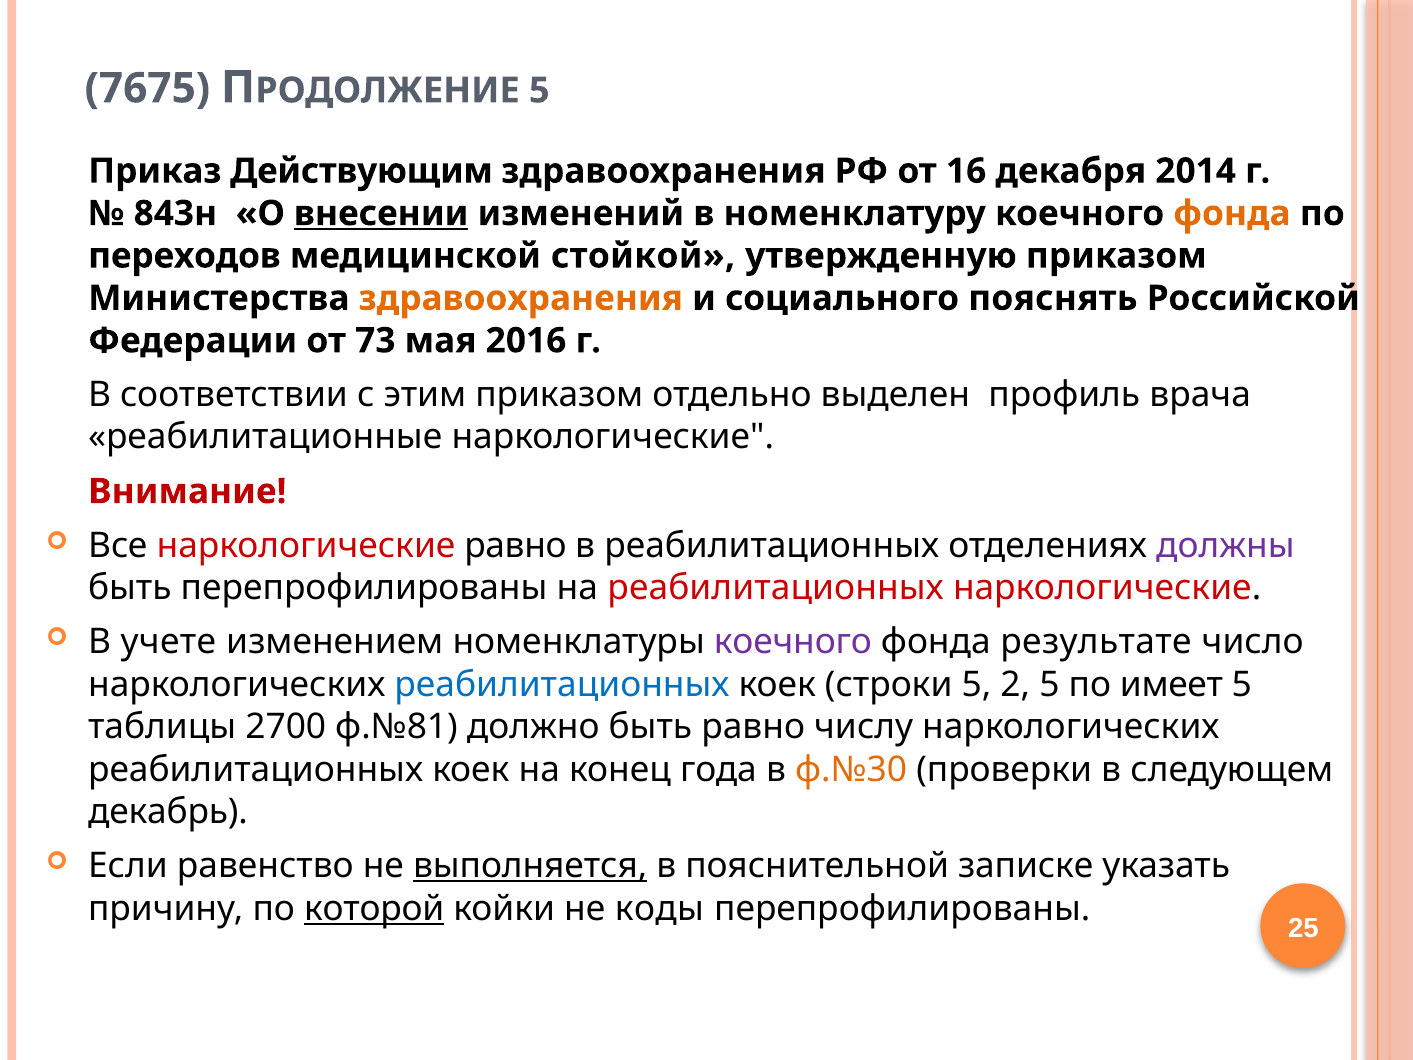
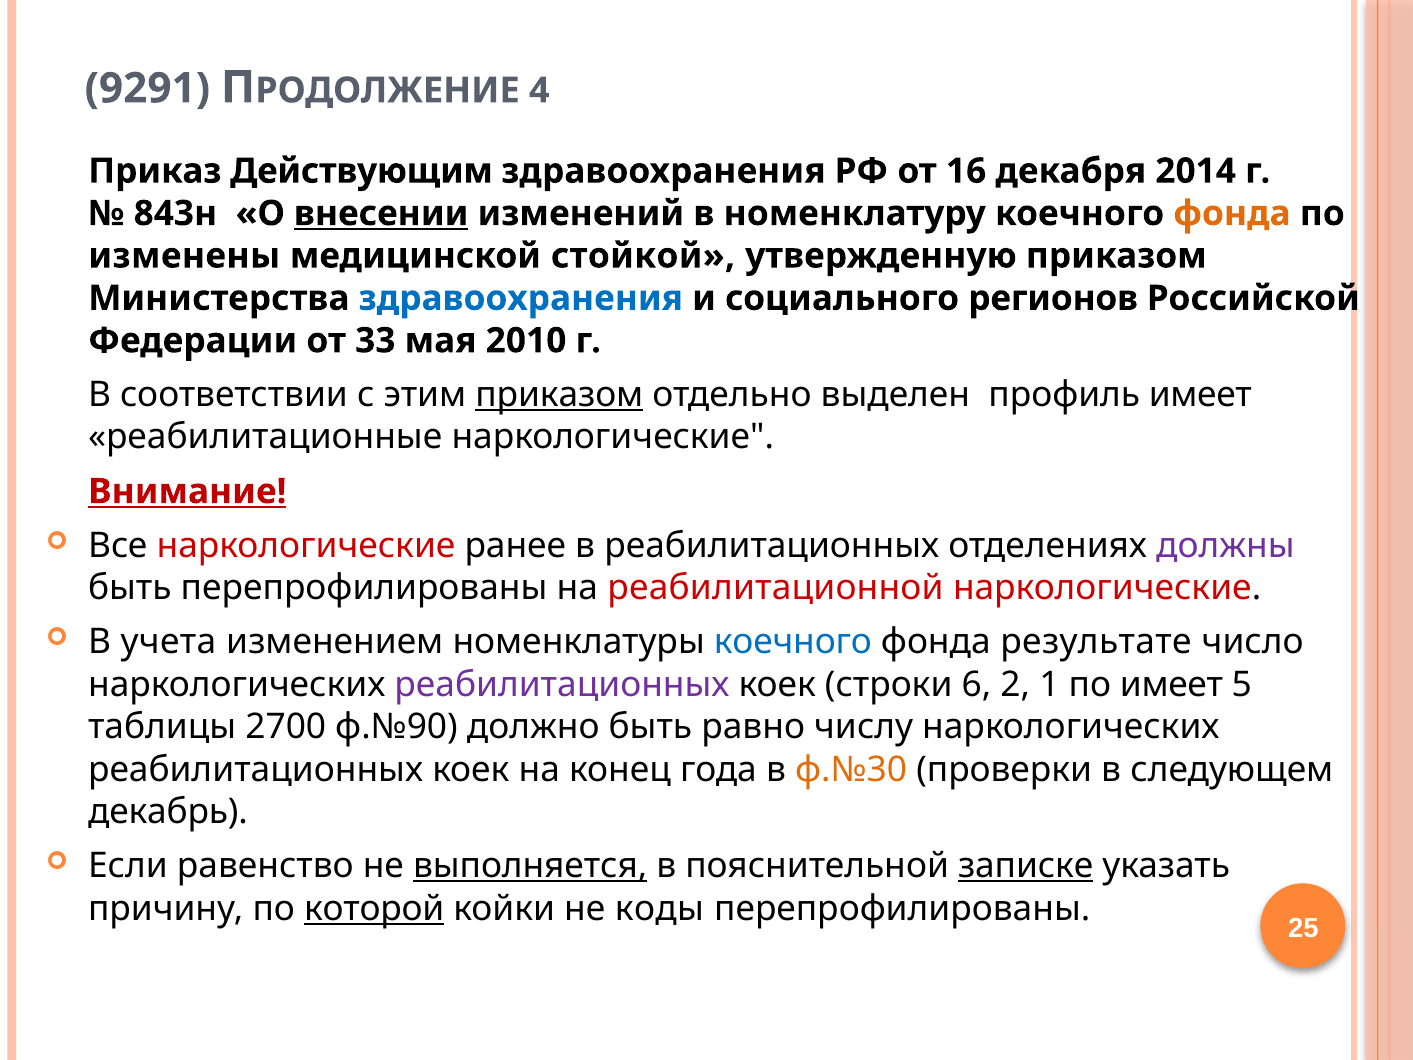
7675: 7675 -> 9291
5 at (539, 90): 5 -> 4
переходов: переходов -> изменены
здравоохранения at (521, 298) colour: orange -> blue
пояснять: пояснять -> регионов
73: 73 -> 33
2016: 2016 -> 2010
приказом at (559, 395) underline: none -> present
профиль врача: врача -> имеет
Внимание underline: none -> present
наркологические равно: равно -> ранее
на реабилитационных: реабилитационных -> реабилитационной
учете: учете -> учета
коечного at (793, 642) colour: purple -> blue
реабилитационных at (562, 684) colour: blue -> purple
строки 5: 5 -> 6
2 5: 5 -> 1
ф.№81: ф.№81 -> ф.№90
записке underline: none -> present
